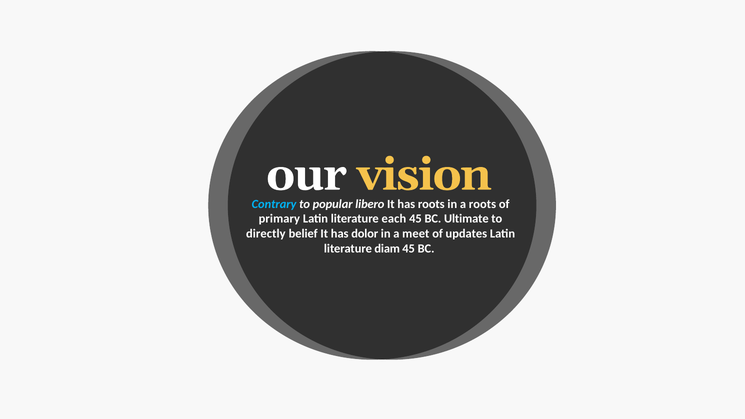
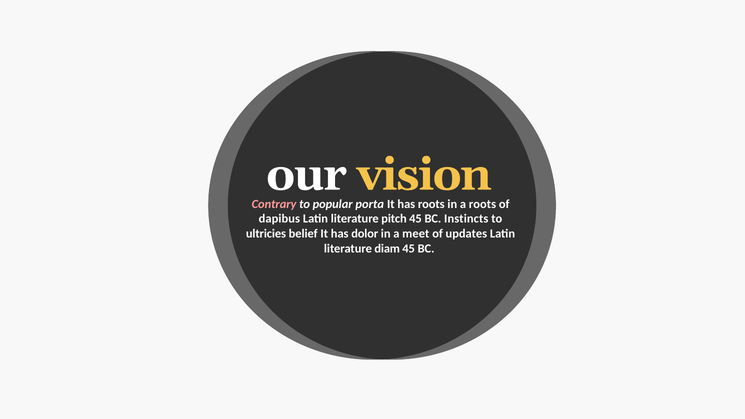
Contrary colour: light blue -> pink
libero: libero -> porta
primary: primary -> dapibus
each: each -> pitch
Ultimate: Ultimate -> Instincts
directly: directly -> ultricies
